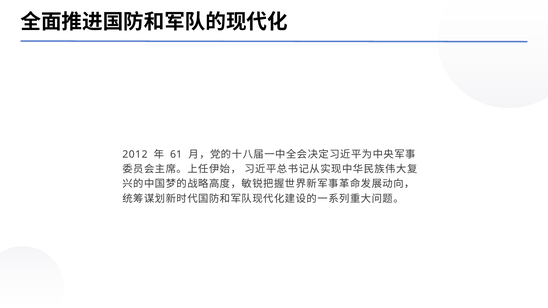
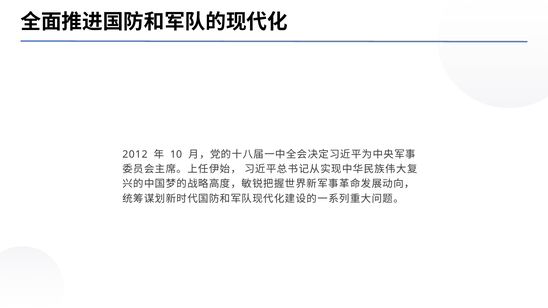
61: 61 -> 10
